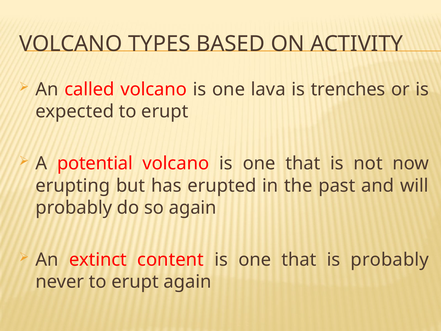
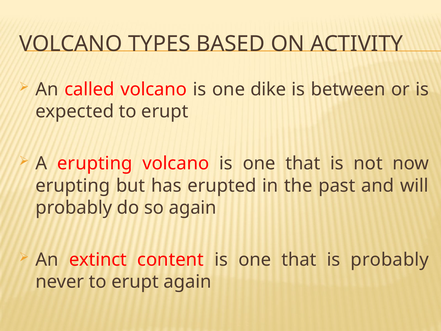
lava: lava -> dike
trenches: trenches -> between
A potential: potential -> erupting
